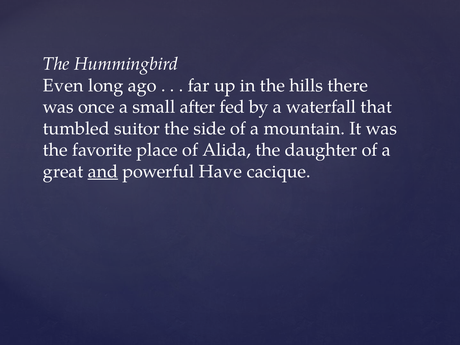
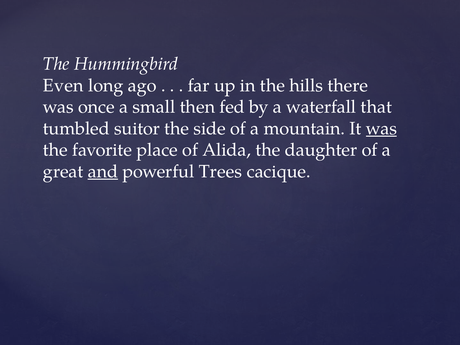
after: after -> then
was at (381, 129) underline: none -> present
Have: Have -> Trees
